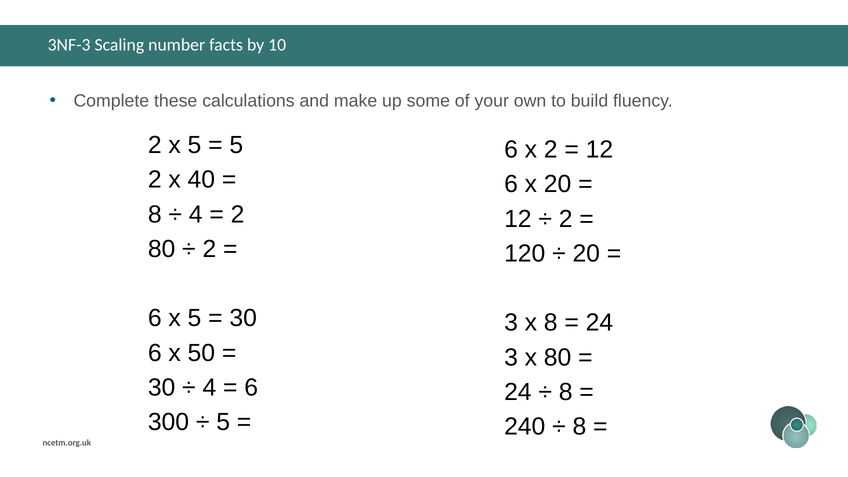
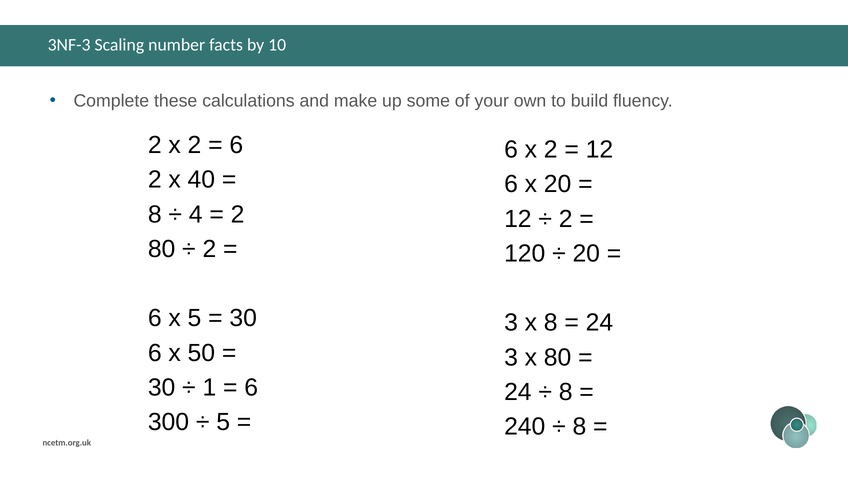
2 x 5: 5 -> 2
5 at (236, 145): 5 -> 6
4 at (209, 388): 4 -> 1
